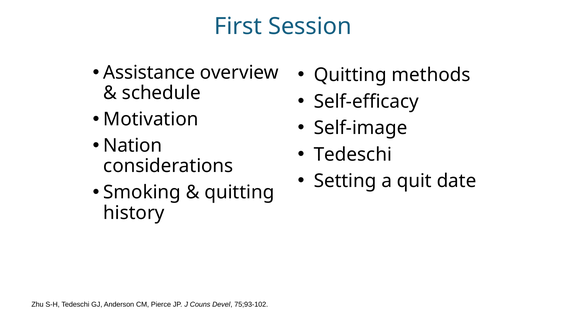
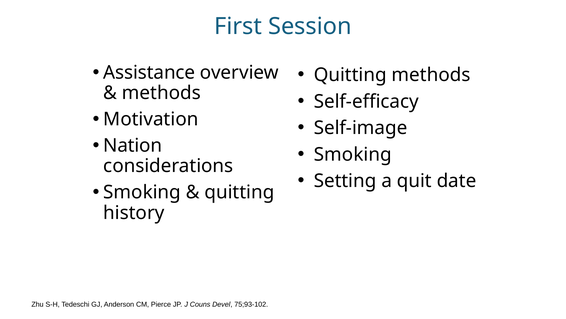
schedule at (161, 93): schedule -> methods
Tedeschi at (353, 154): Tedeschi -> Smoking
